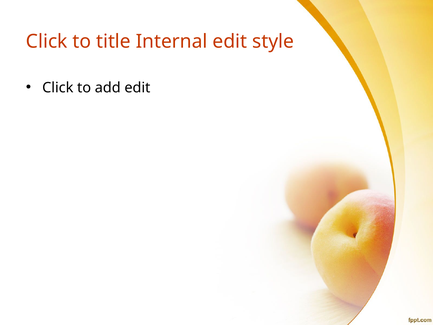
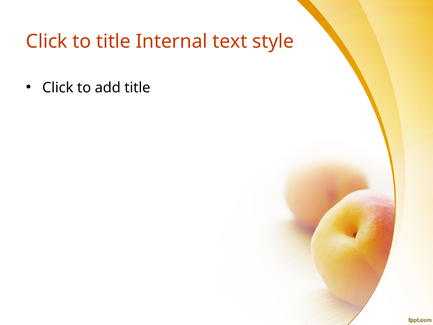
Internal edit: edit -> text
add edit: edit -> title
